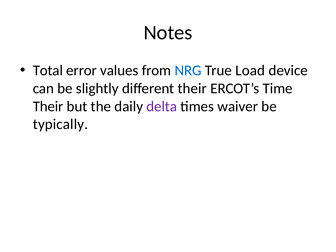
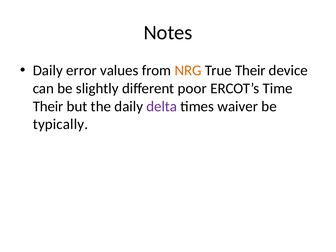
Total at (48, 70): Total -> Daily
NRG colour: blue -> orange
True Load: Load -> Their
different their: their -> poor
